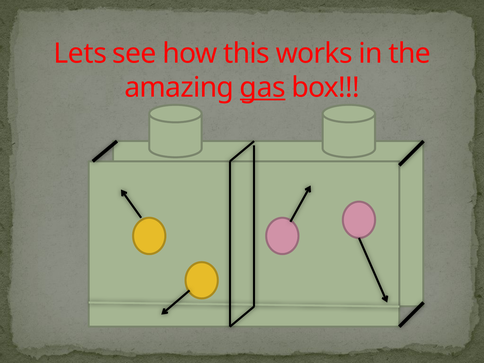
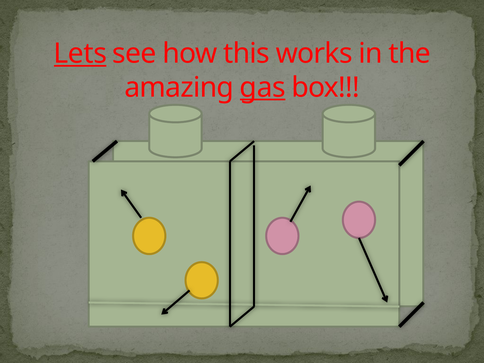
Lets underline: none -> present
